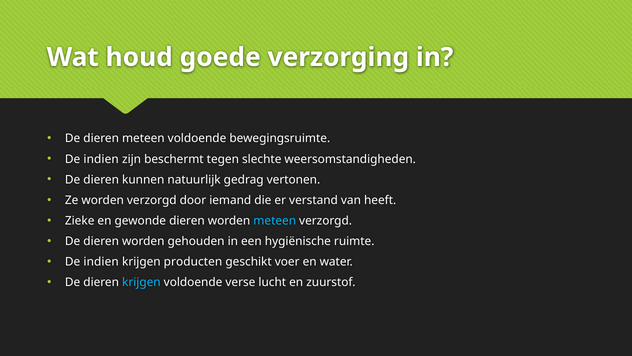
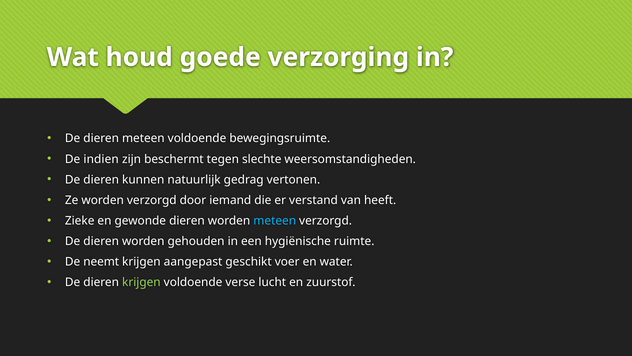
indien at (101, 262): indien -> neemt
producten: producten -> aangepast
krijgen at (141, 282) colour: light blue -> light green
